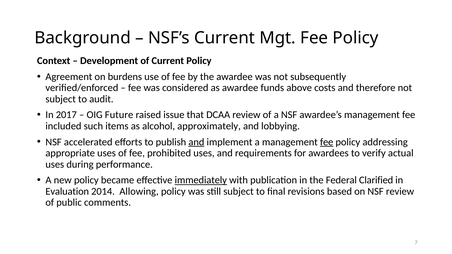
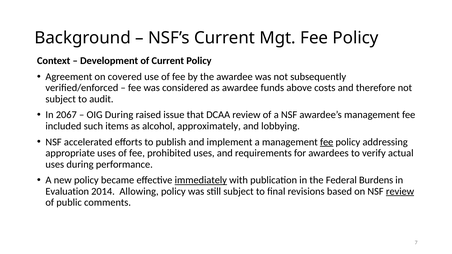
burdens: burdens -> covered
2017: 2017 -> 2067
OIG Future: Future -> During
and at (196, 142) underline: present -> none
Clarified: Clarified -> Burdens
review at (400, 192) underline: none -> present
